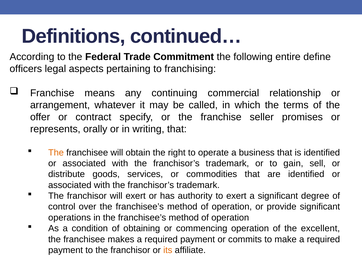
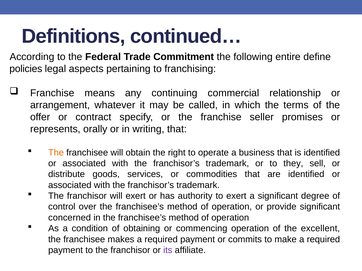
officers: officers -> policies
gain: gain -> they
operations: operations -> concerned
its colour: orange -> purple
